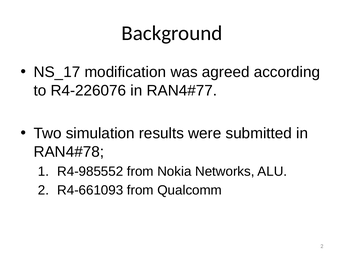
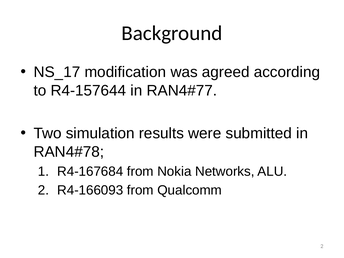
R4-226076: R4-226076 -> R4-157644
R4-985552: R4-985552 -> R4-167684
R4-661093: R4-661093 -> R4-166093
